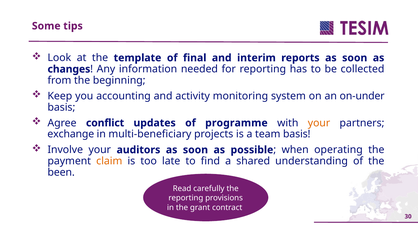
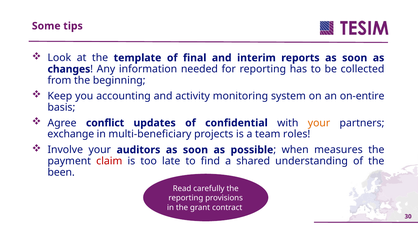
on-under: on-under -> on-entire
programme: programme -> confidential
team basis: basis -> roles
operating: operating -> measures
claim colour: orange -> red
